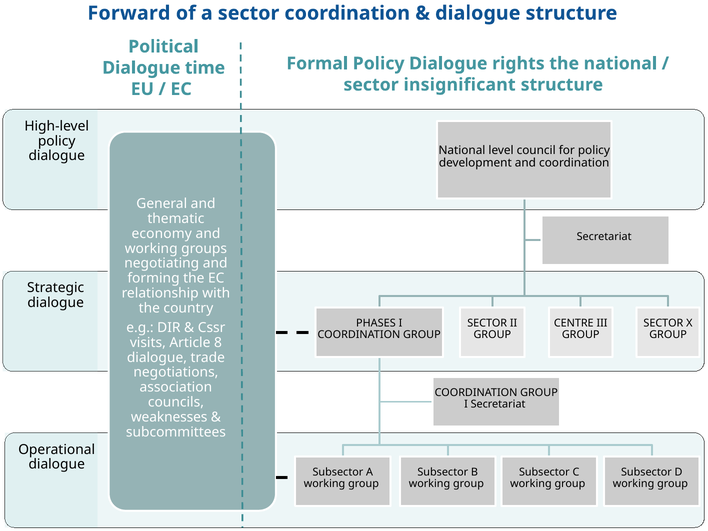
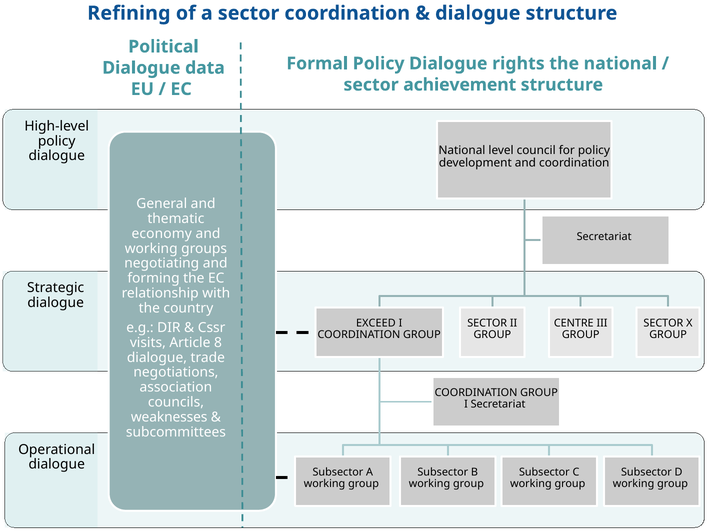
Forward: Forward -> Refining
time: time -> data
insignificant: insignificant -> achievement
PHASES: PHASES -> EXCEED
